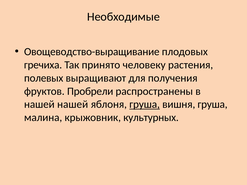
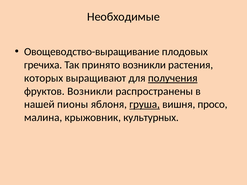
принято человеку: человеку -> возникли
полевых: полевых -> которых
получения underline: none -> present
фруктов Пробрели: Пробрели -> Возникли
нашей нашей: нашей -> пионы
вишня груша: груша -> просо
